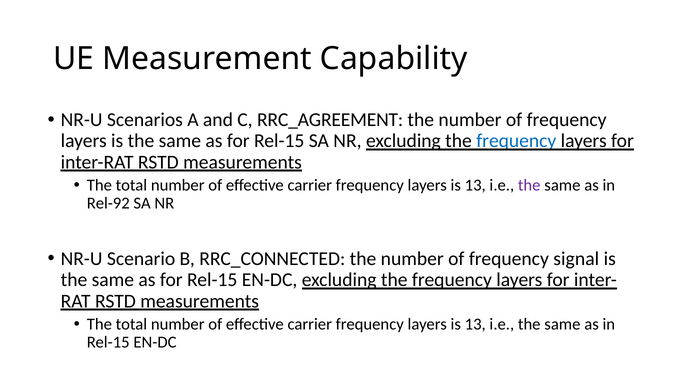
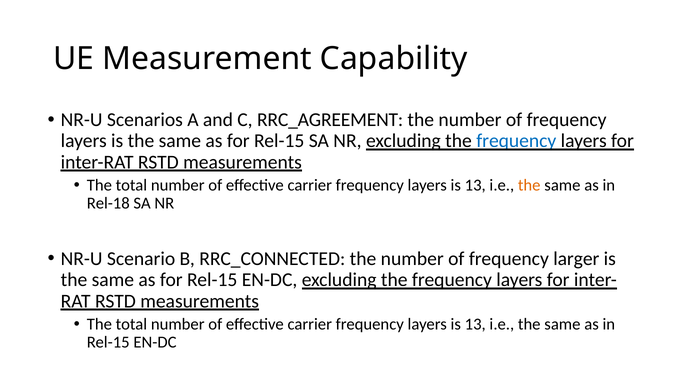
the at (529, 185) colour: purple -> orange
Rel-92: Rel-92 -> Rel-18
signal: signal -> larger
